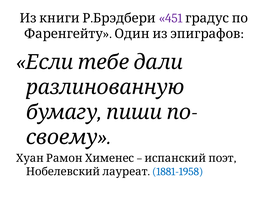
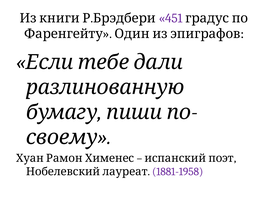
1881-1958 colour: blue -> purple
